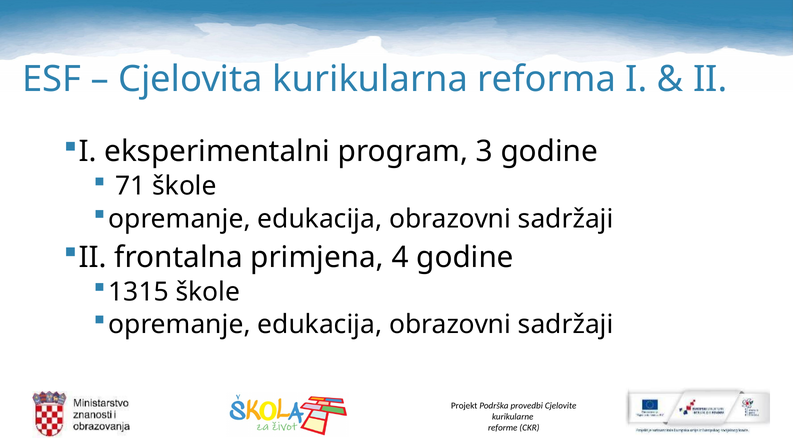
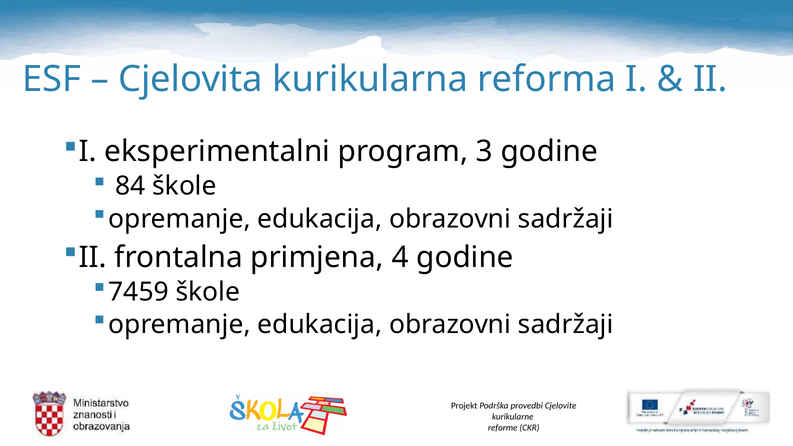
71: 71 -> 84
1315: 1315 -> 7459
